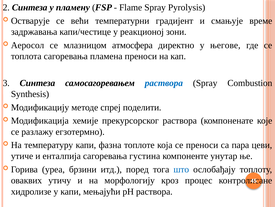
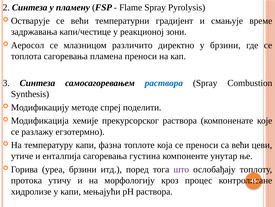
атмосфера: атмосфера -> различито
у његове: његове -> брзини
са пара: пара -> већи
што colour: blue -> purple
оваквих: оваквих -> протока
